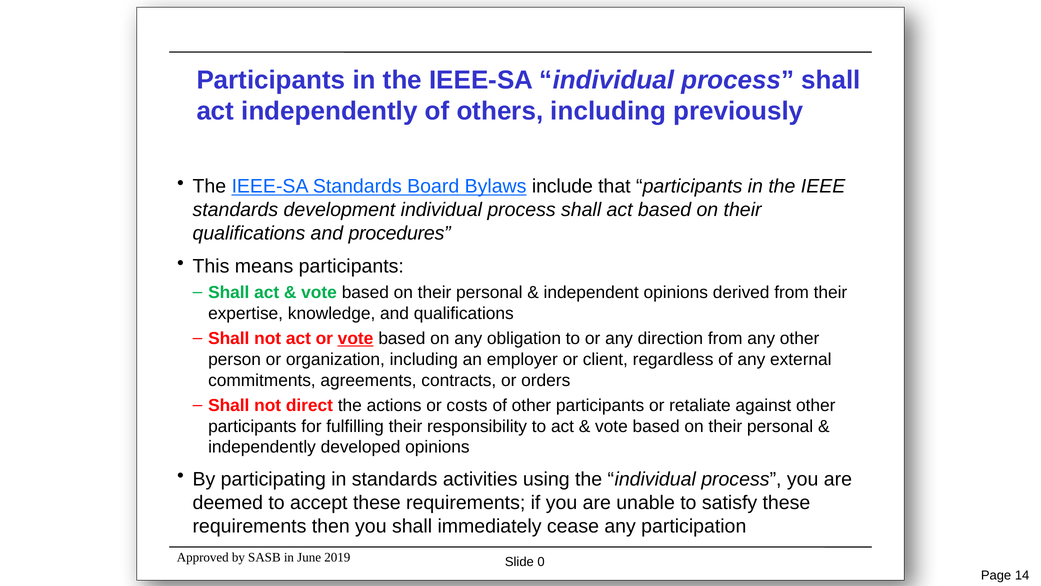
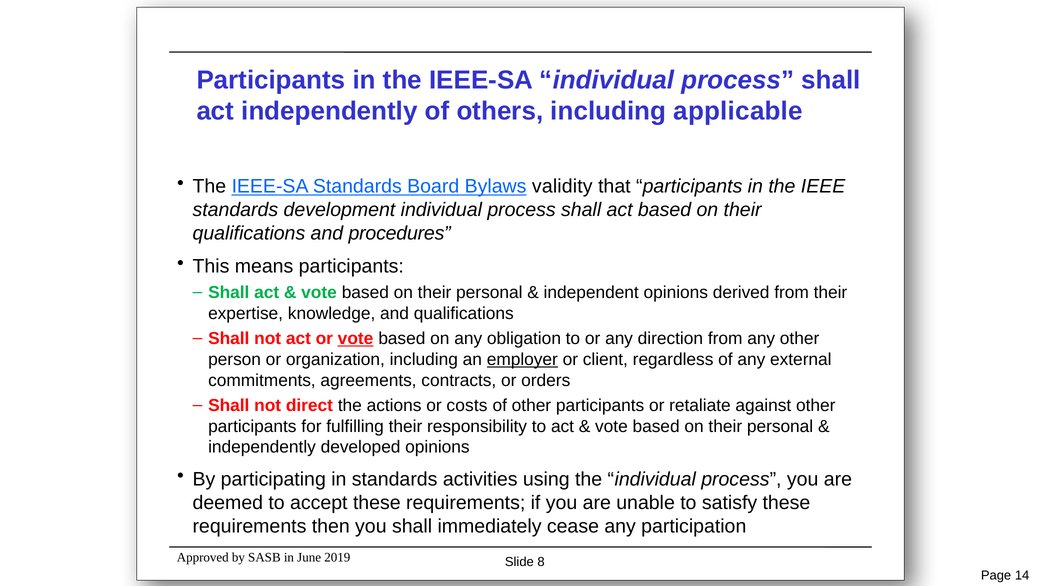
previously: previously -> applicable
include: include -> validity
employer underline: none -> present
0: 0 -> 8
